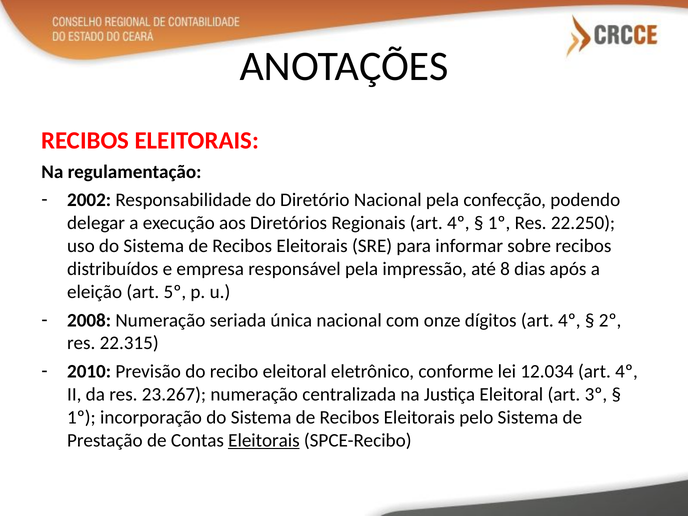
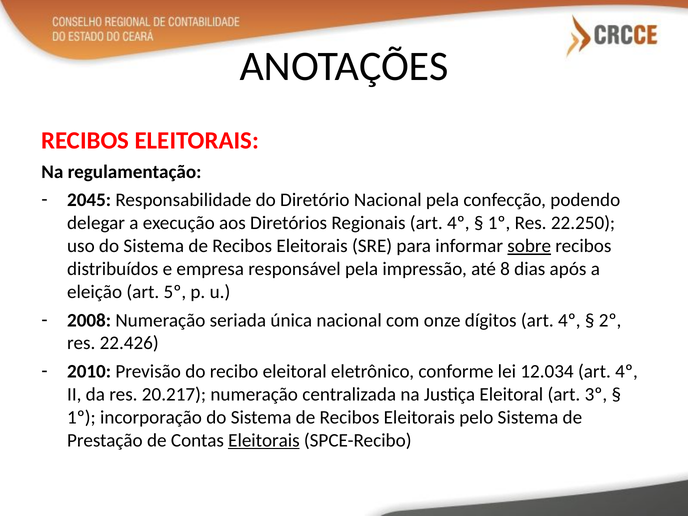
2002: 2002 -> 2045
sobre underline: none -> present
22.315: 22.315 -> 22.426
23.267: 23.267 -> 20.217
